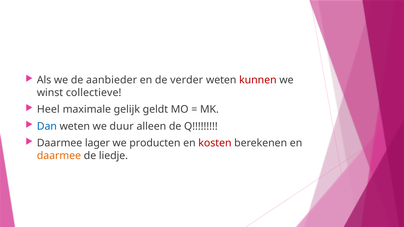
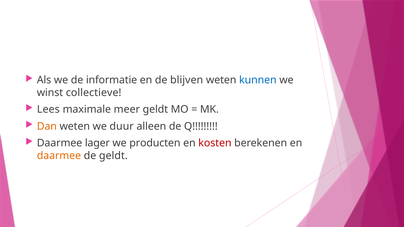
aanbieder: aanbieder -> informatie
verder: verder -> blijven
kunnen colour: red -> blue
Heel: Heel -> Lees
gelijk: gelijk -> meer
Dan colour: blue -> orange
de liedje: liedje -> geldt
